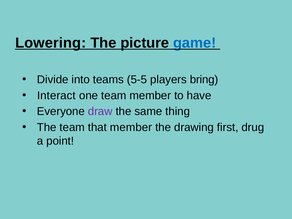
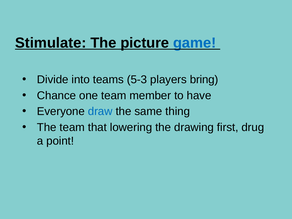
Lowering: Lowering -> Stimulate
5-5: 5-5 -> 5-3
Interact: Interact -> Chance
draw colour: purple -> blue
that member: member -> lowering
